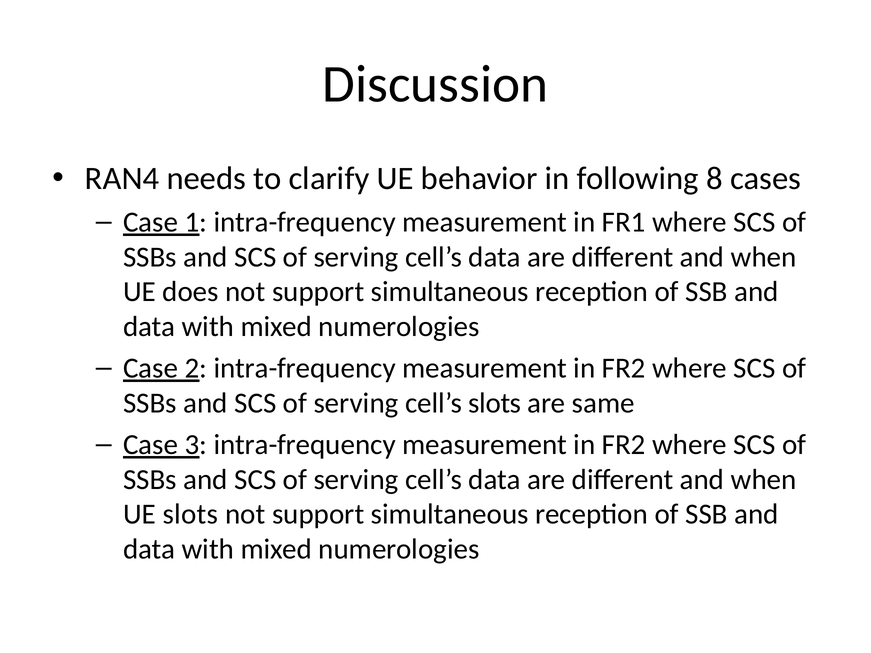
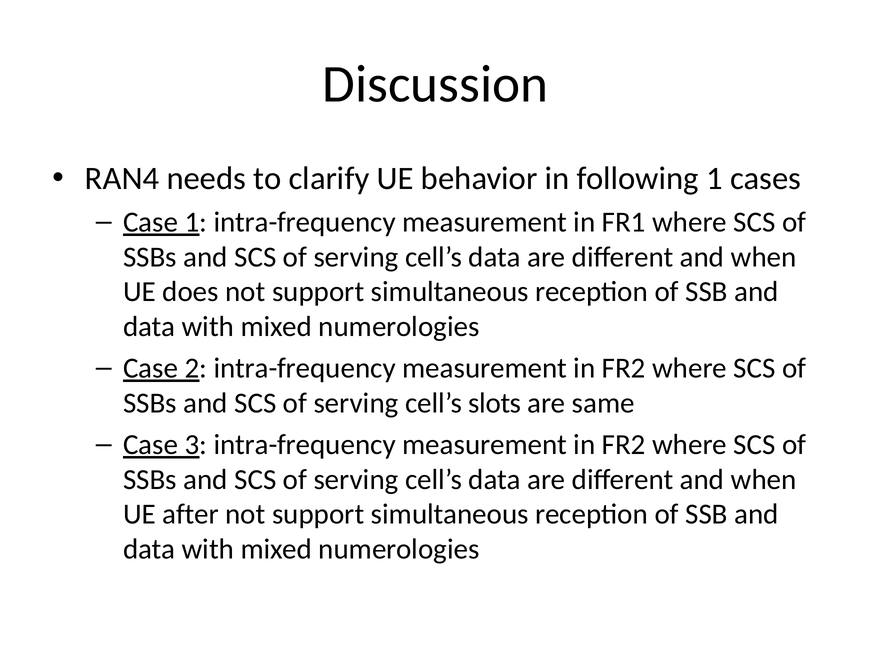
following 8: 8 -> 1
UE slots: slots -> after
